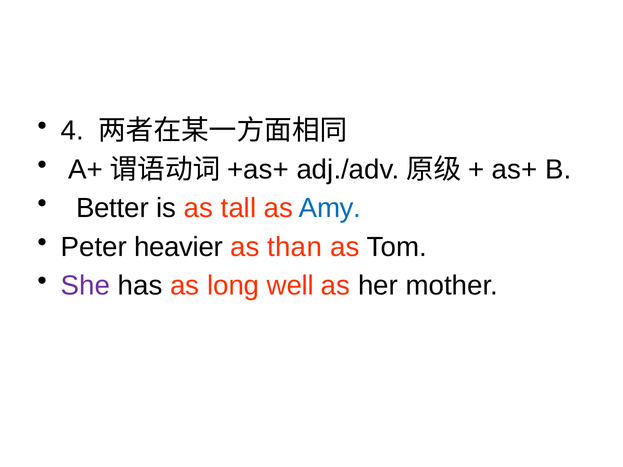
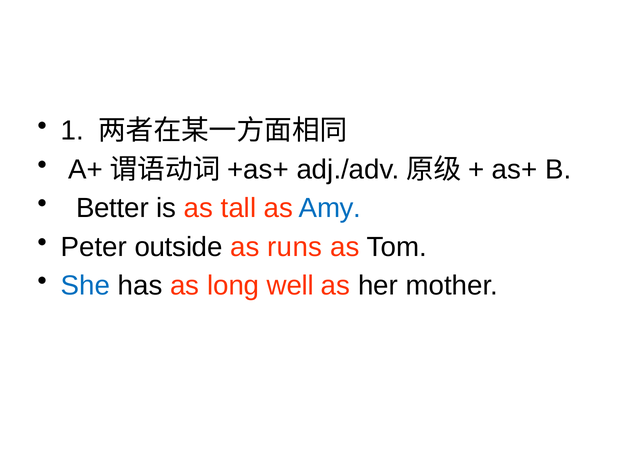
4: 4 -> 1
heavier: heavier -> outside
than: than -> runs
She colour: purple -> blue
